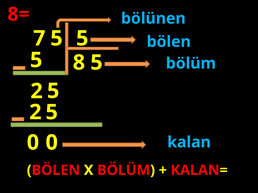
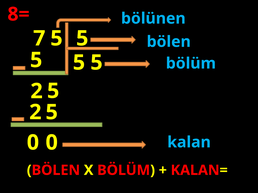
8 at (79, 63): 8 -> 5
